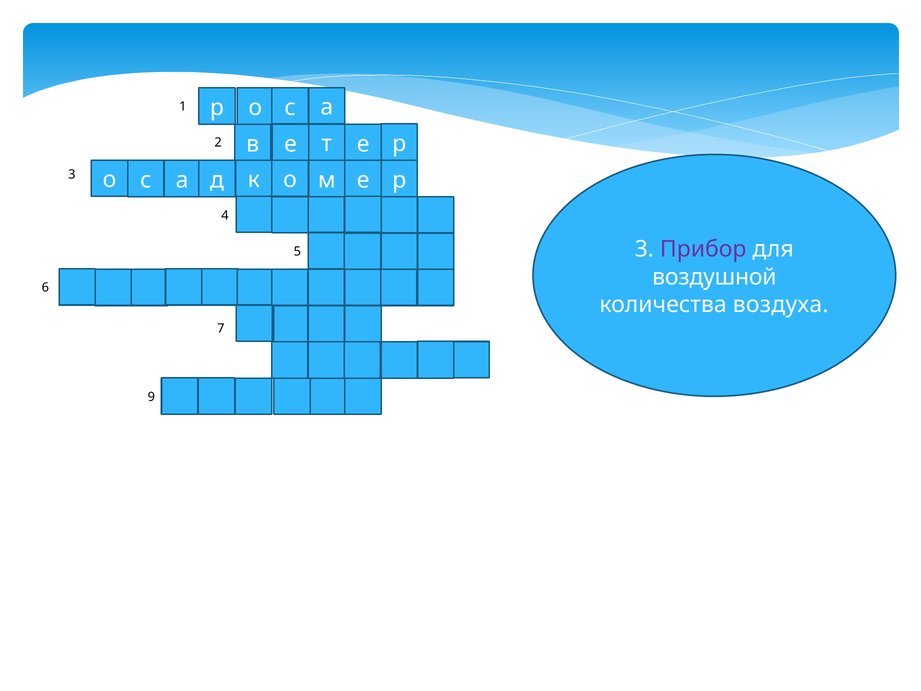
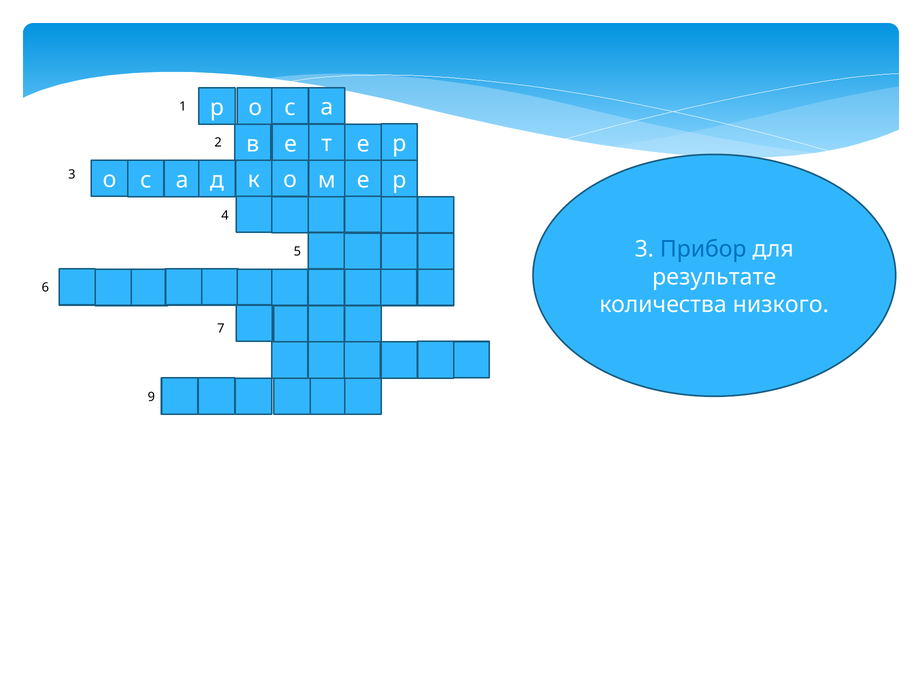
Прибор colour: purple -> blue
воздушной: воздушной -> результате
воздуха: воздуха -> низкого
